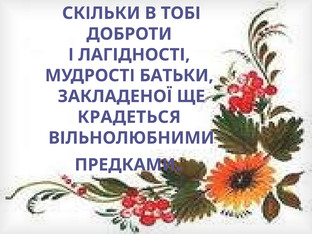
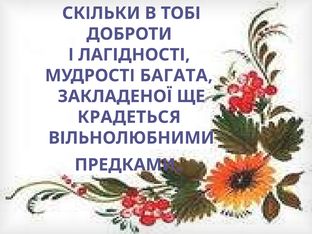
БАТЬКИ: БАТЬКИ -> БАГАТА
